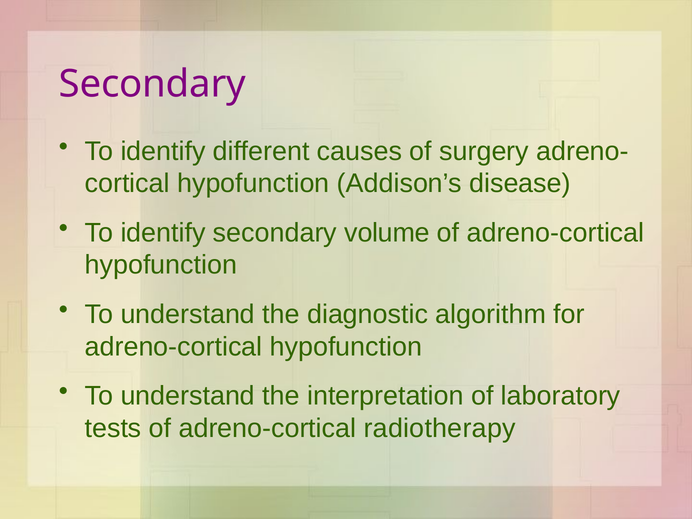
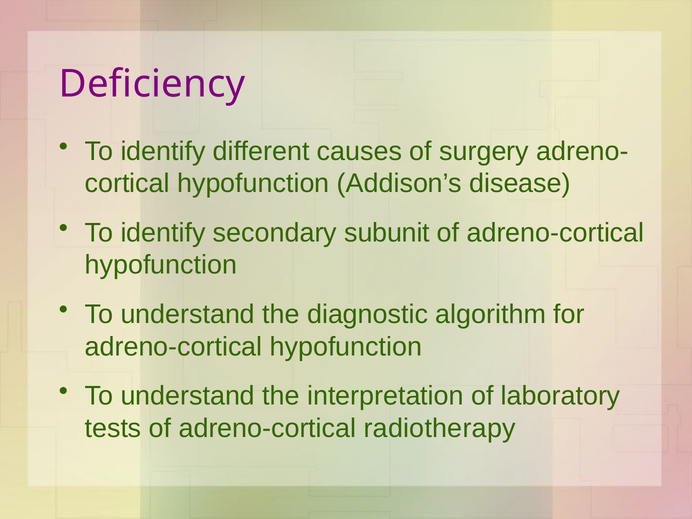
Secondary at (152, 84): Secondary -> Deficiency
volume: volume -> subunit
